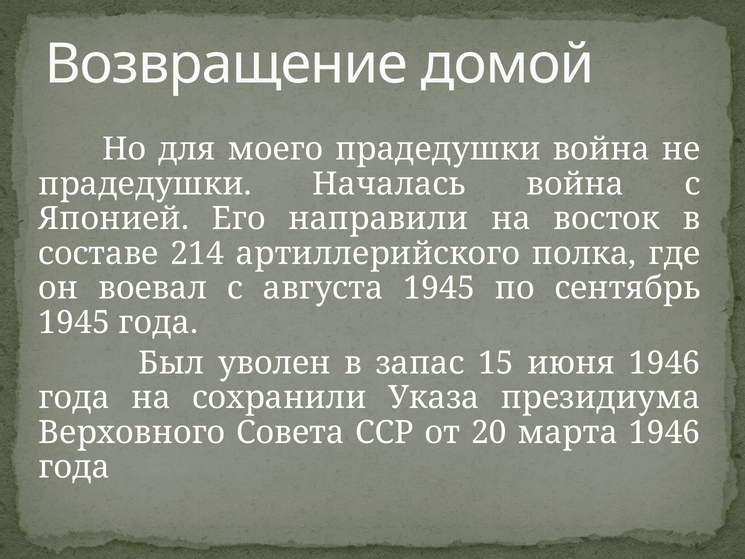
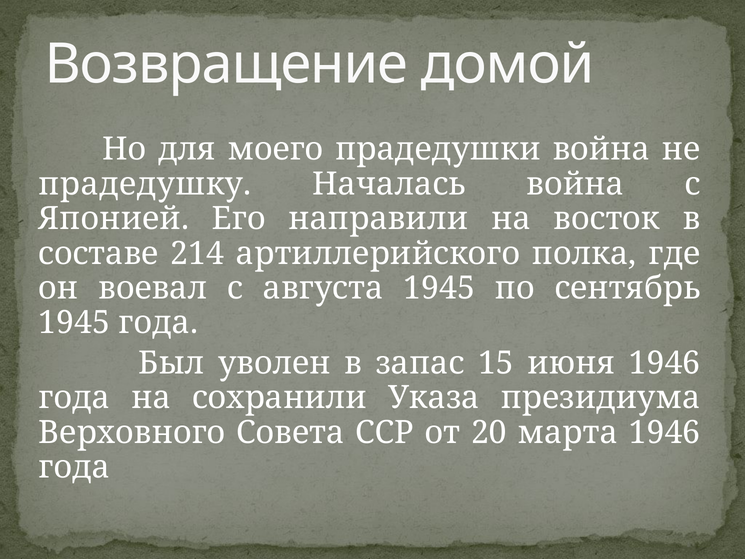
прадедушки at (145, 184): прадедушки -> прадедушку
